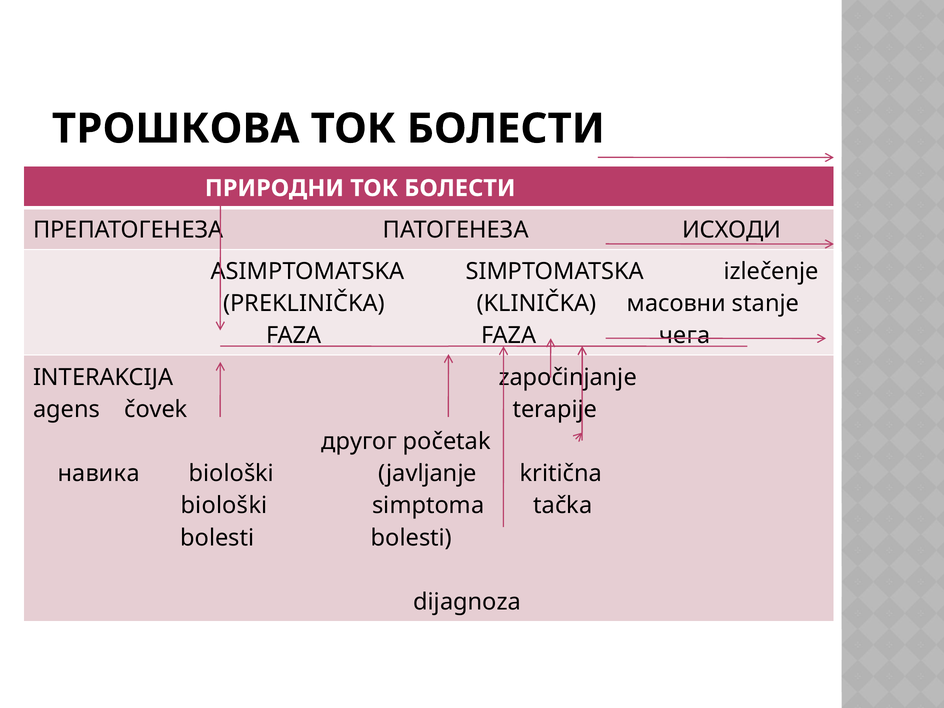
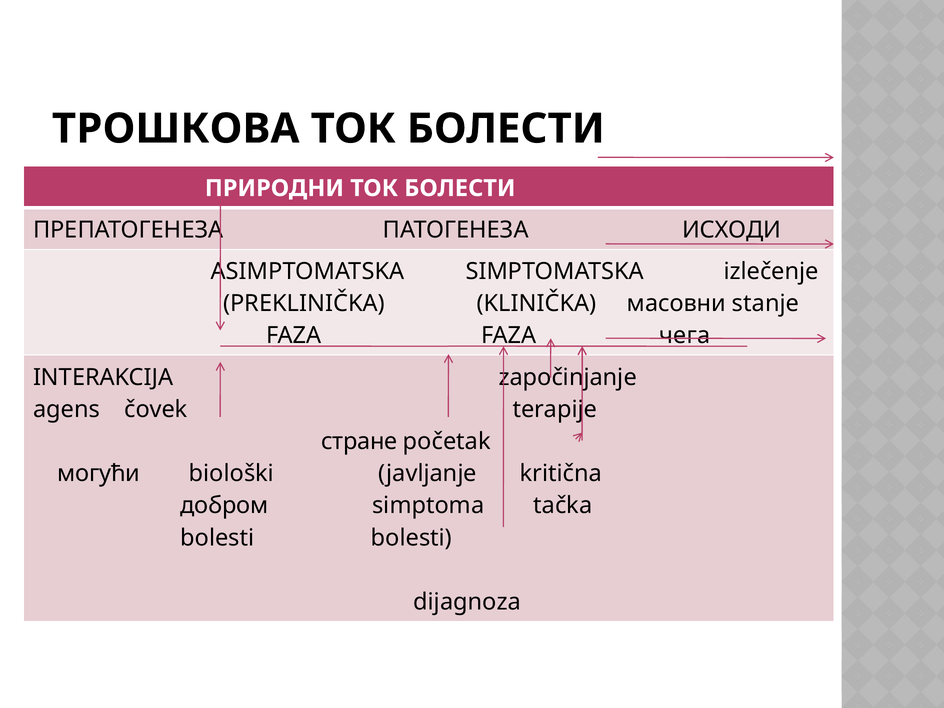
другог: другог -> стране
навика: навика -> могући
biološki at (224, 506): biološki -> добром
